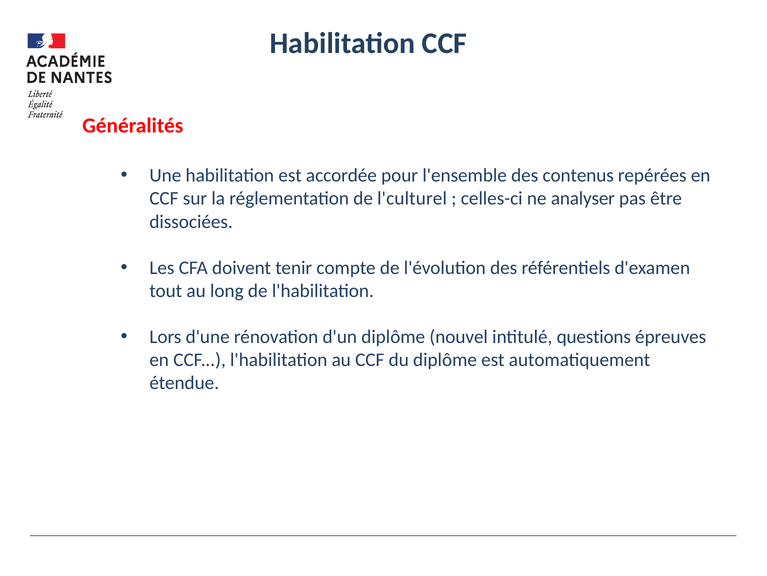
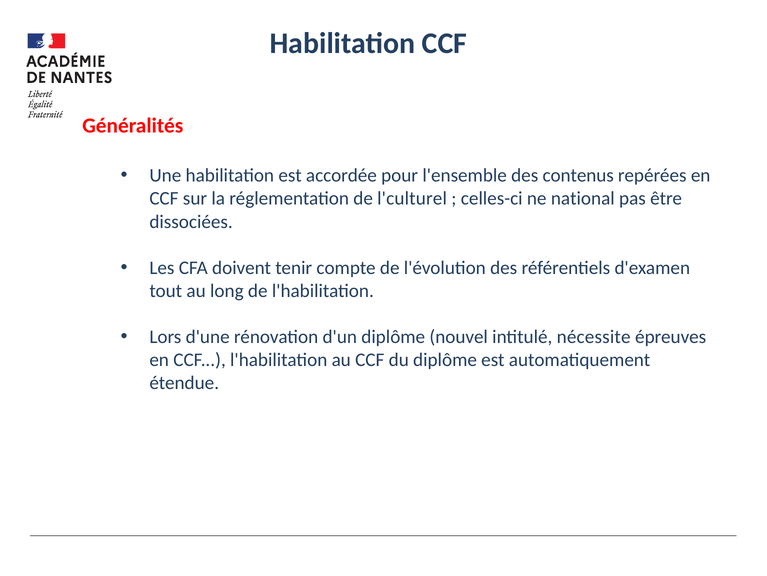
analyser: analyser -> national
questions: questions -> nécessite
